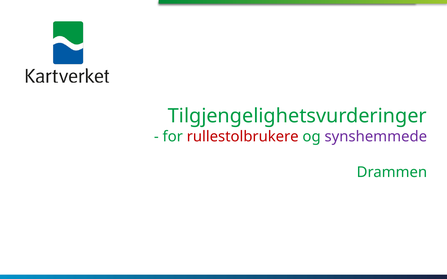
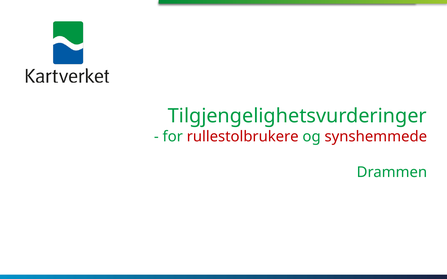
synshemmede colour: purple -> red
